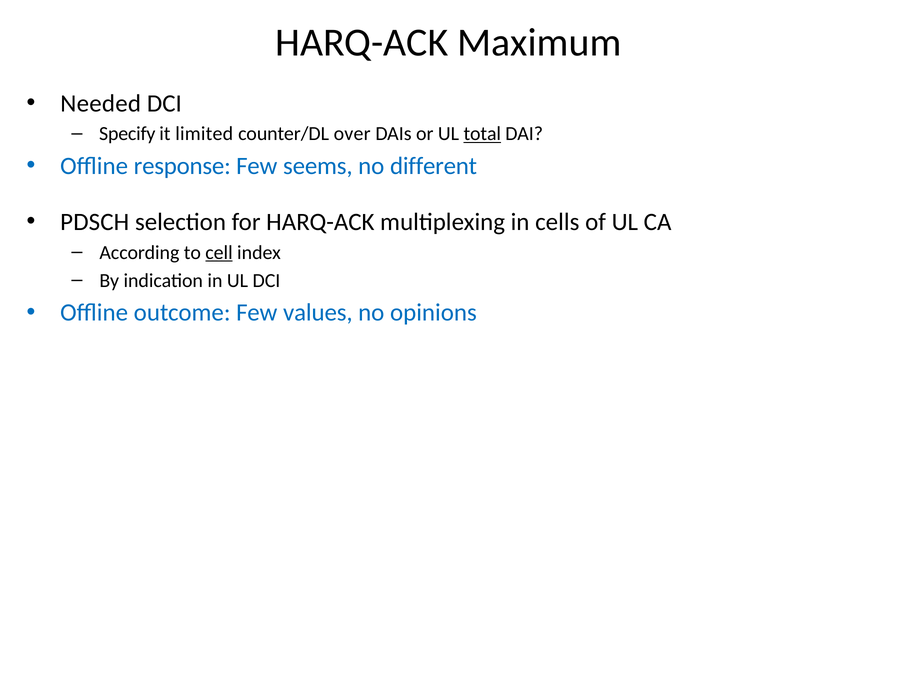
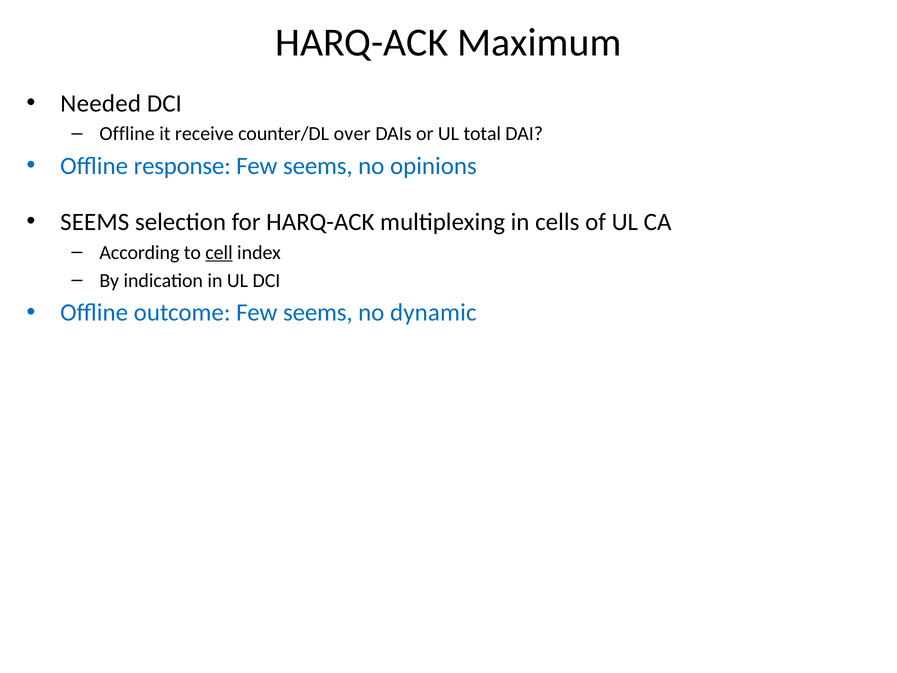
Specify at (127, 134): Specify -> Offline
limited: limited -> receive
total underline: present -> none
different: different -> opinions
PDSCH at (95, 222): PDSCH -> SEEMS
outcome Few values: values -> seems
opinions: opinions -> dynamic
